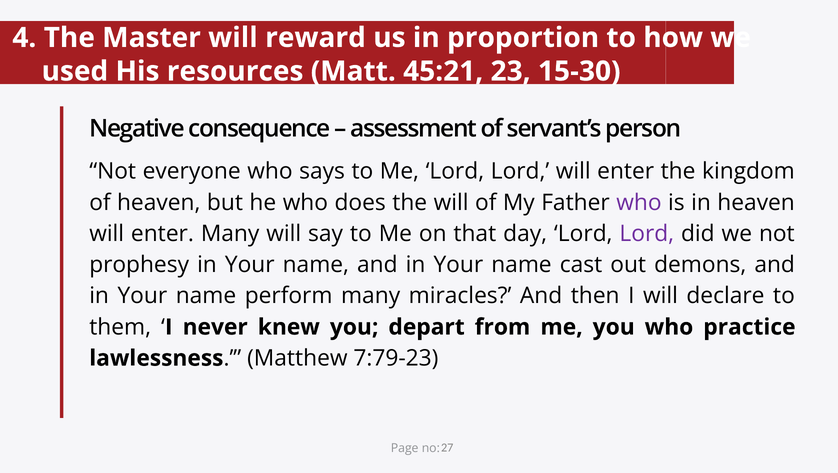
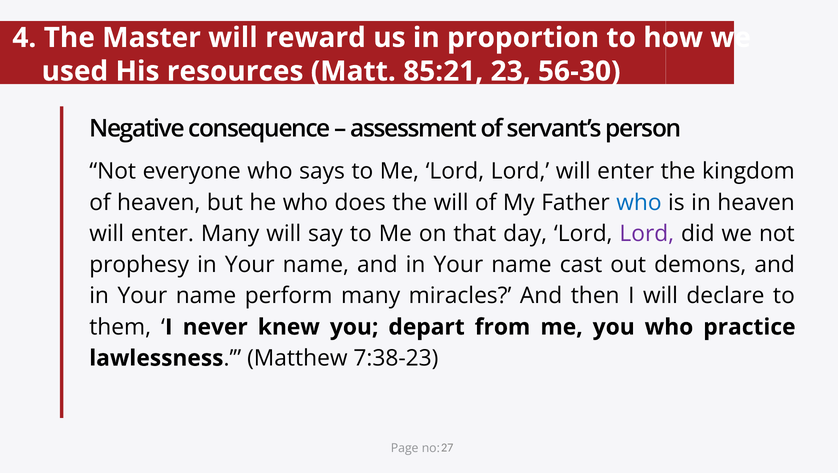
45:21: 45:21 -> 85:21
15-30: 15-30 -> 56-30
who at (639, 202) colour: purple -> blue
7:79-23: 7:79-23 -> 7:38-23
